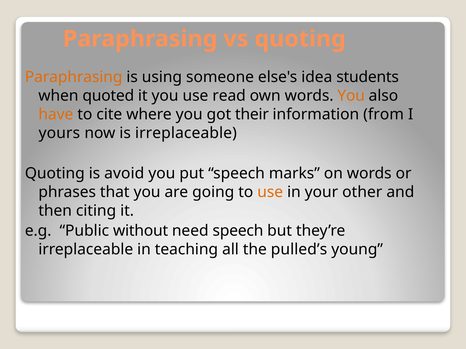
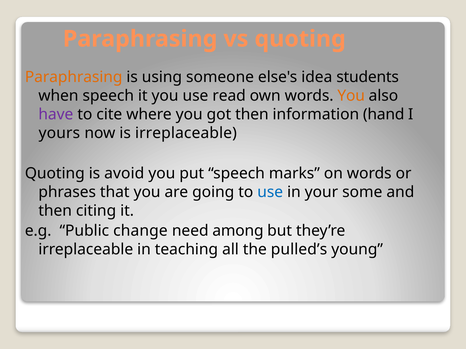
when quoted: quoted -> speech
have colour: orange -> purple
got their: their -> then
from: from -> hand
use at (270, 192) colour: orange -> blue
other: other -> some
without: without -> change
need speech: speech -> among
